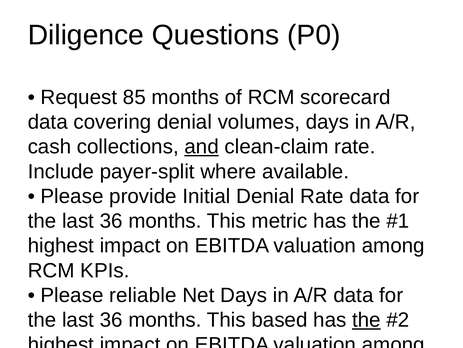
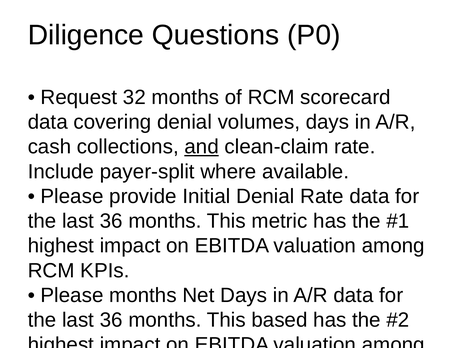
85: 85 -> 32
Please reliable: reliable -> months
the at (366, 319) underline: present -> none
